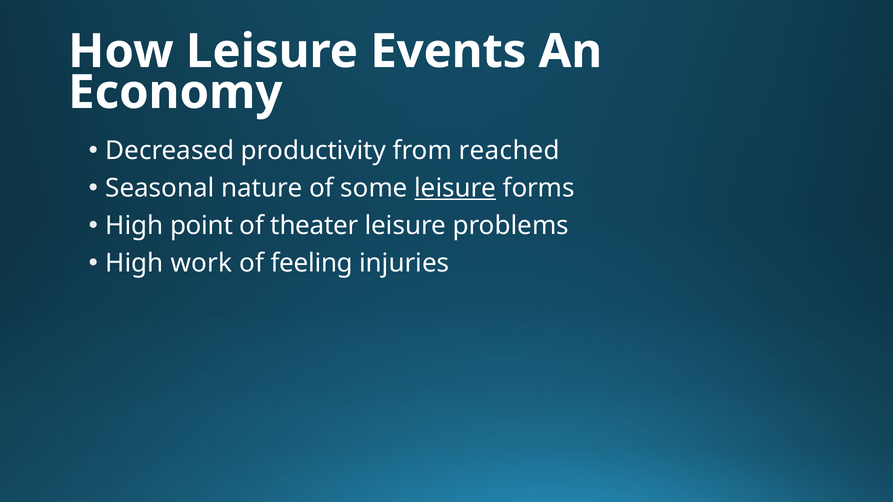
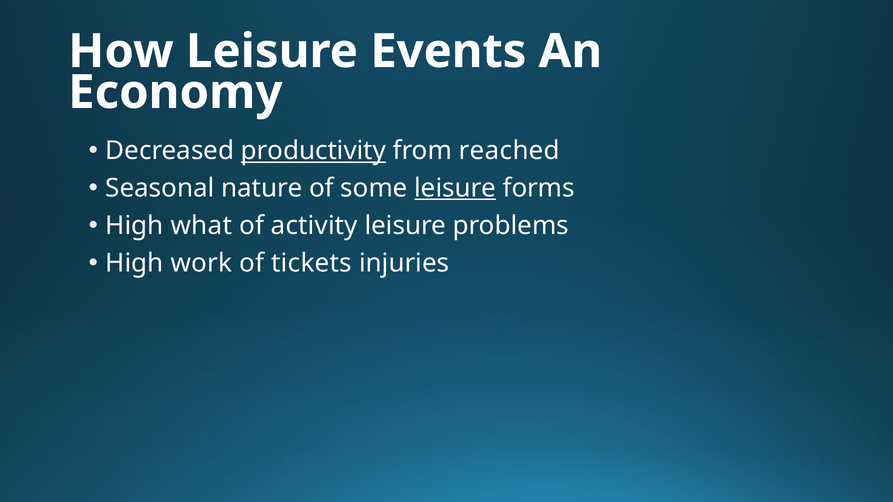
productivity underline: none -> present
point: point -> what
theater: theater -> activity
feeling: feeling -> tickets
